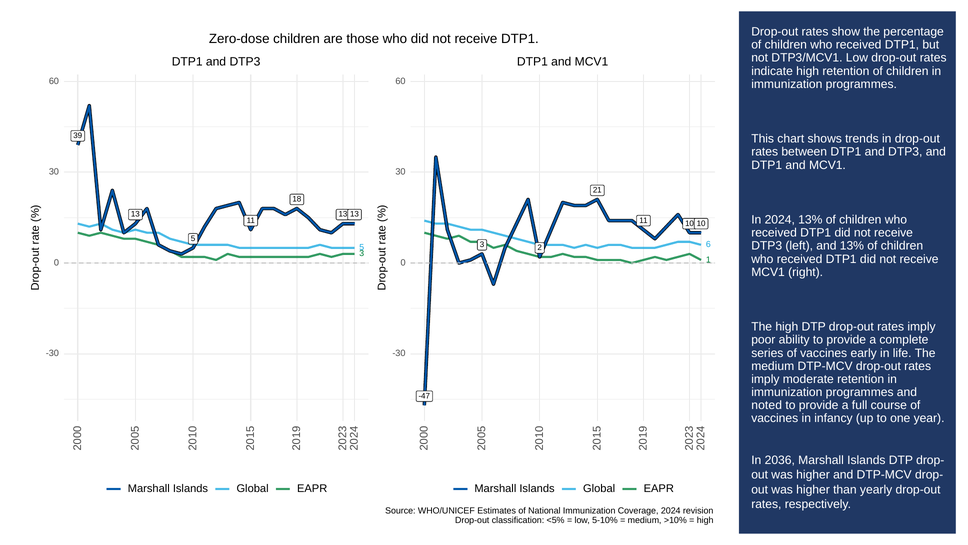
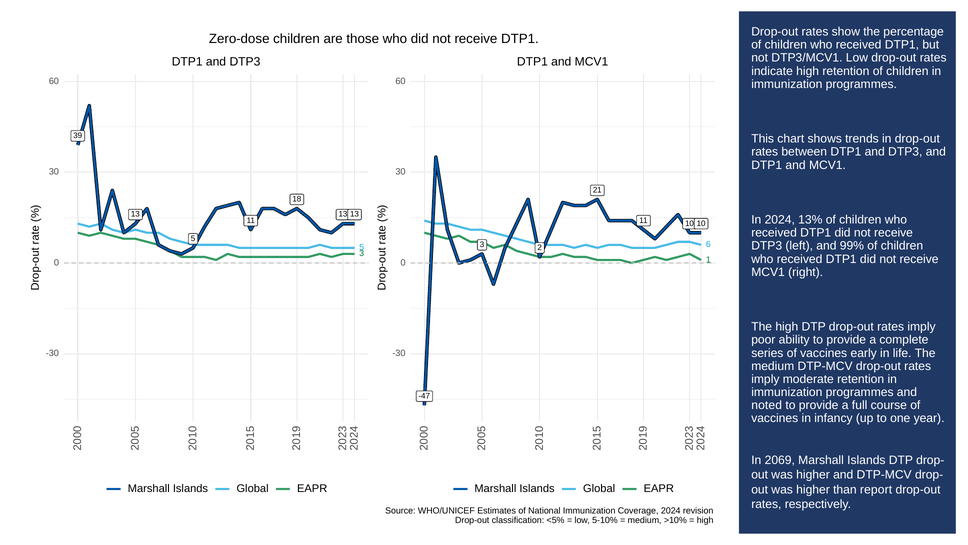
and 13%: 13% -> 99%
2036: 2036 -> 2069
yearly: yearly -> report
